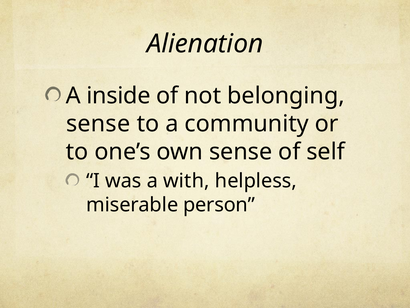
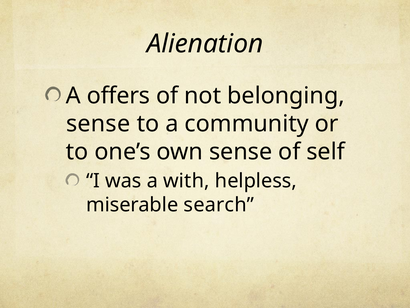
inside: inside -> offers
person: person -> search
